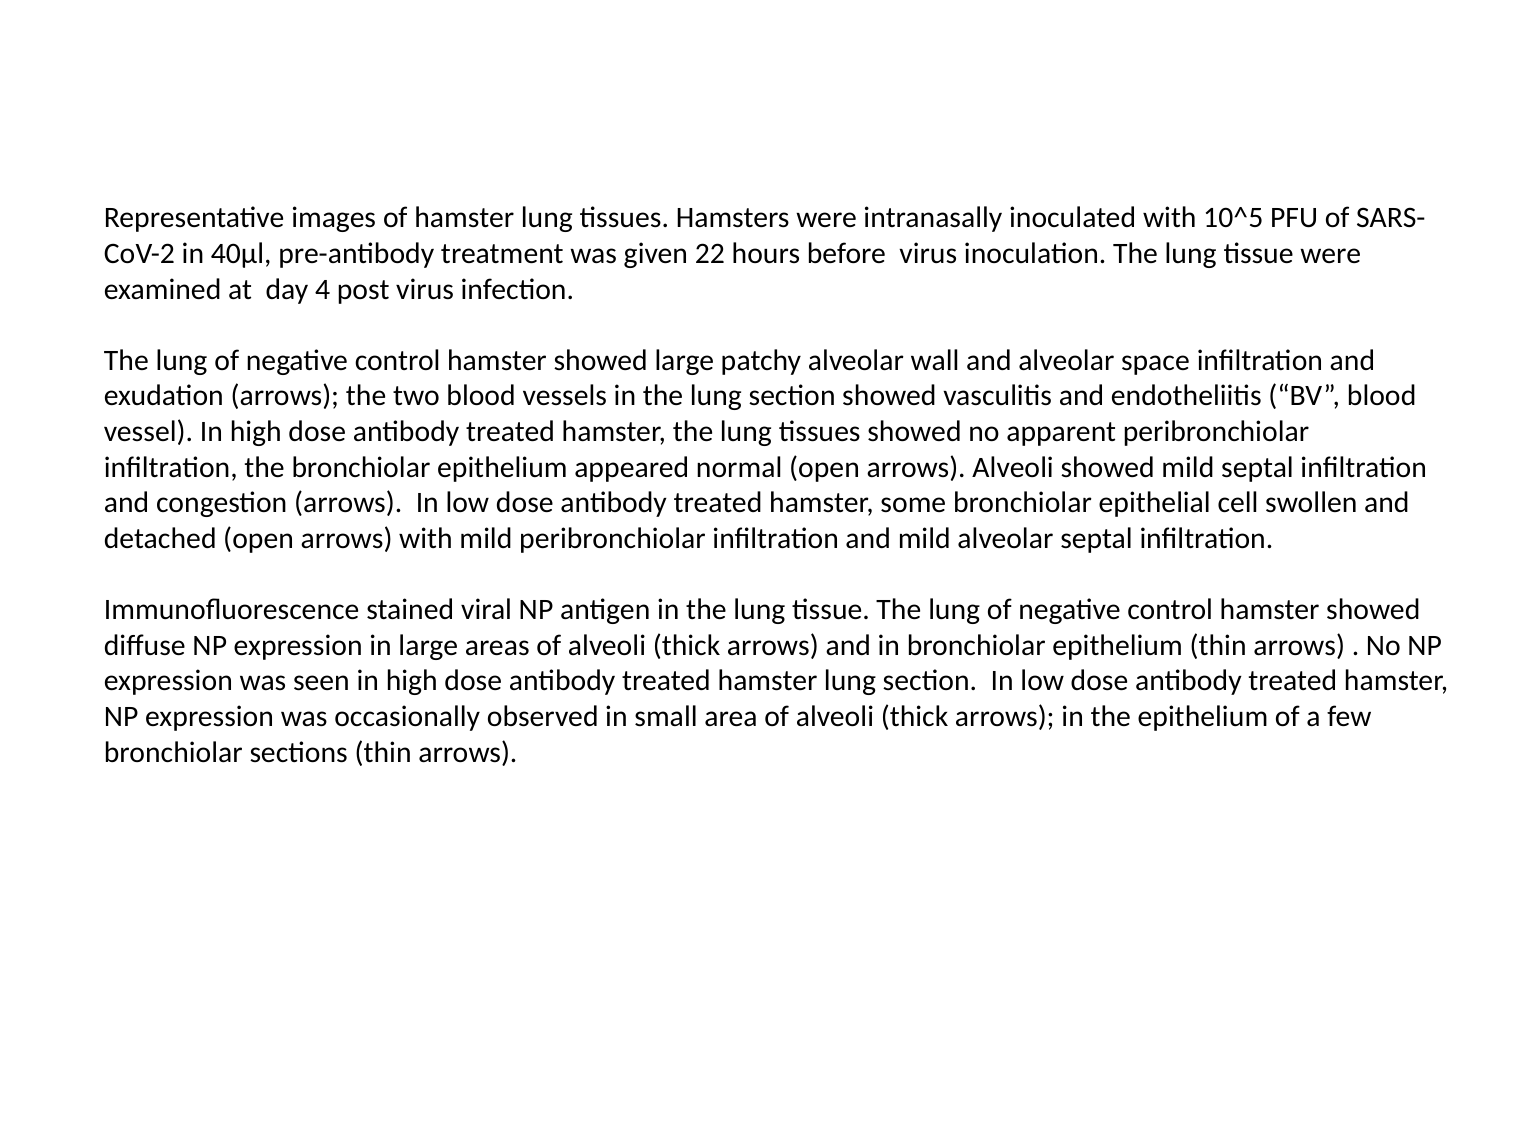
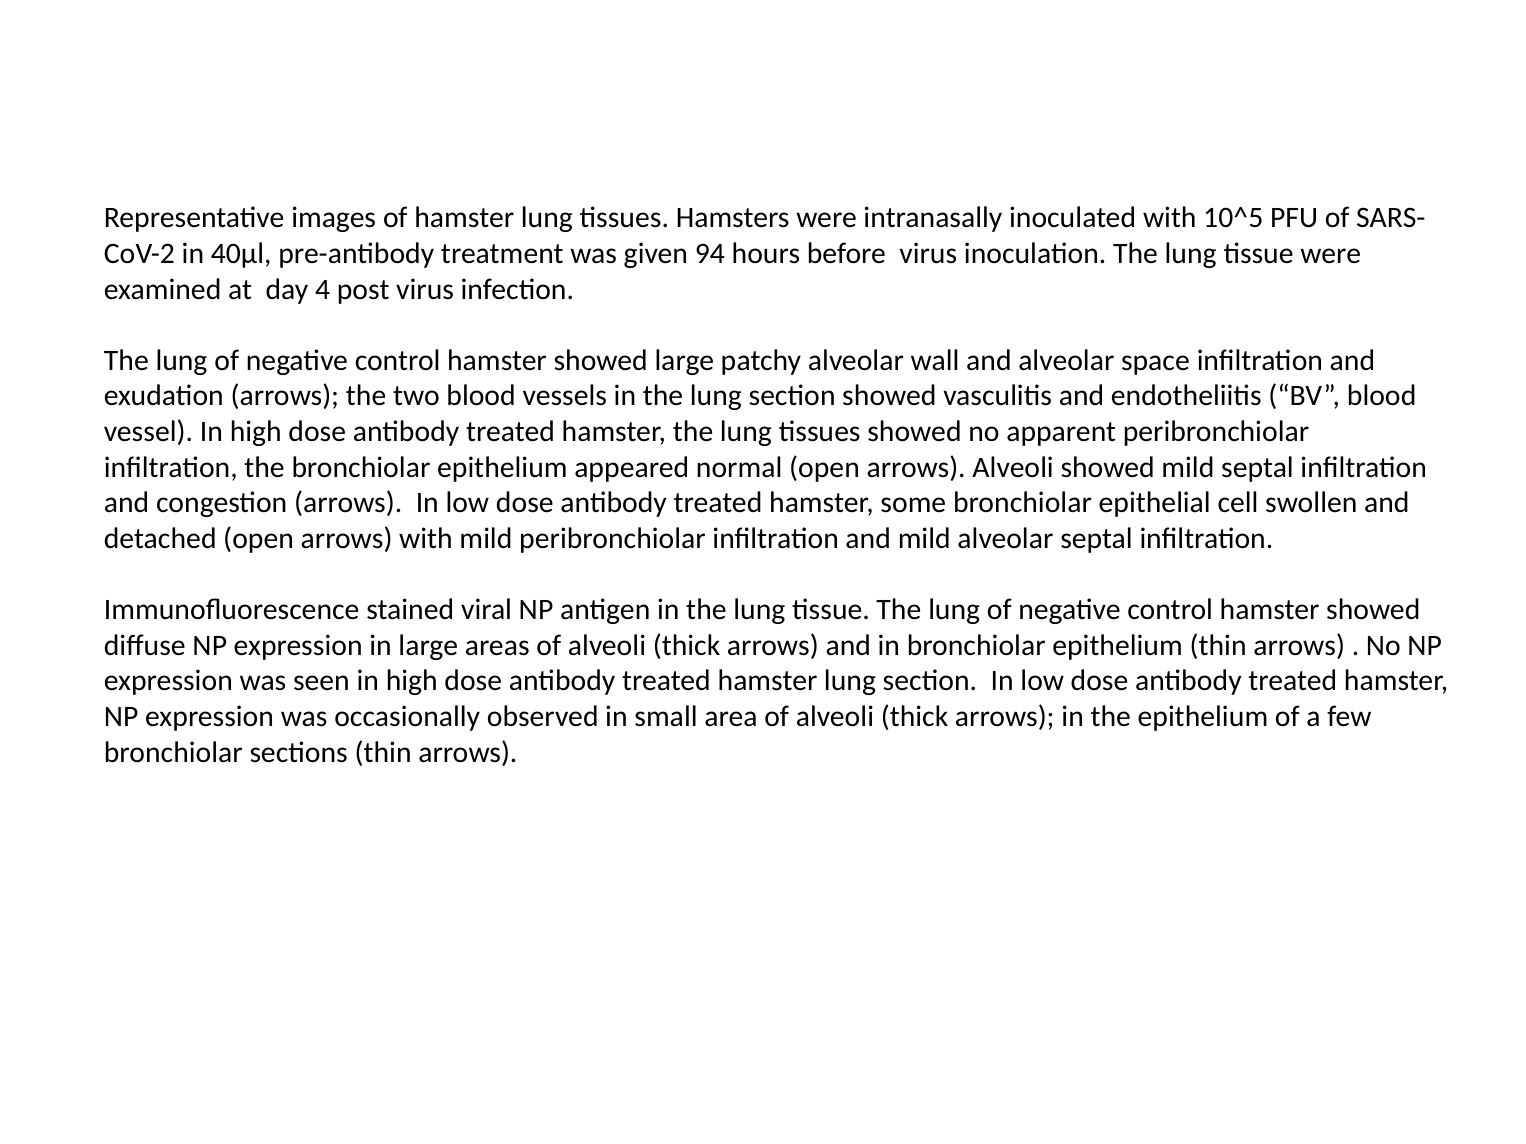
22: 22 -> 94
